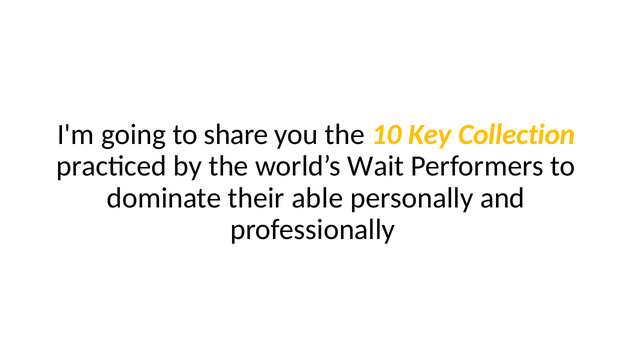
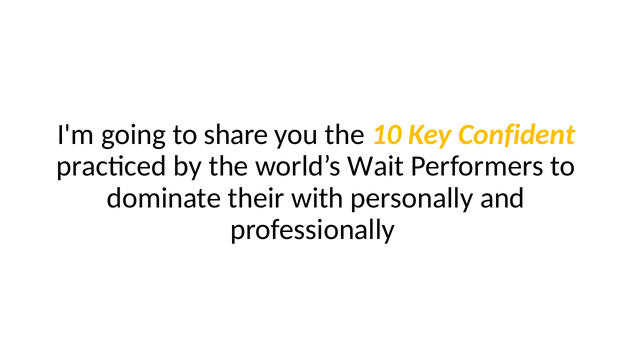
Collection: Collection -> Confident
able: able -> with
